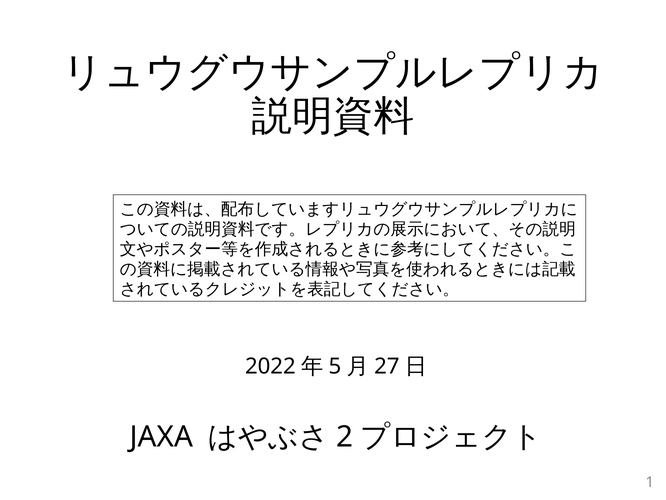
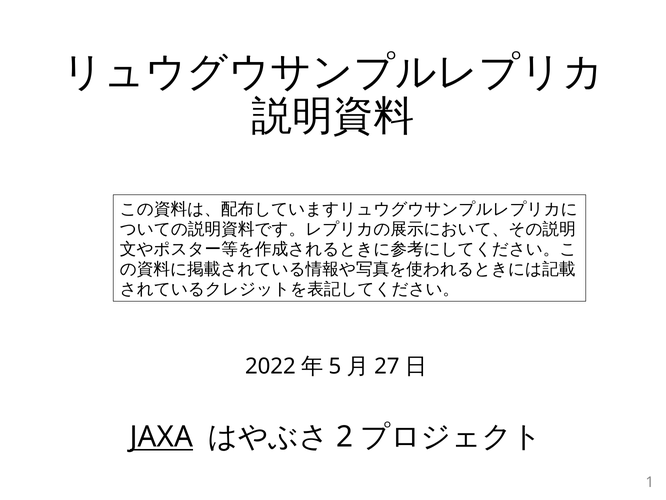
JAXA underline: none -> present
